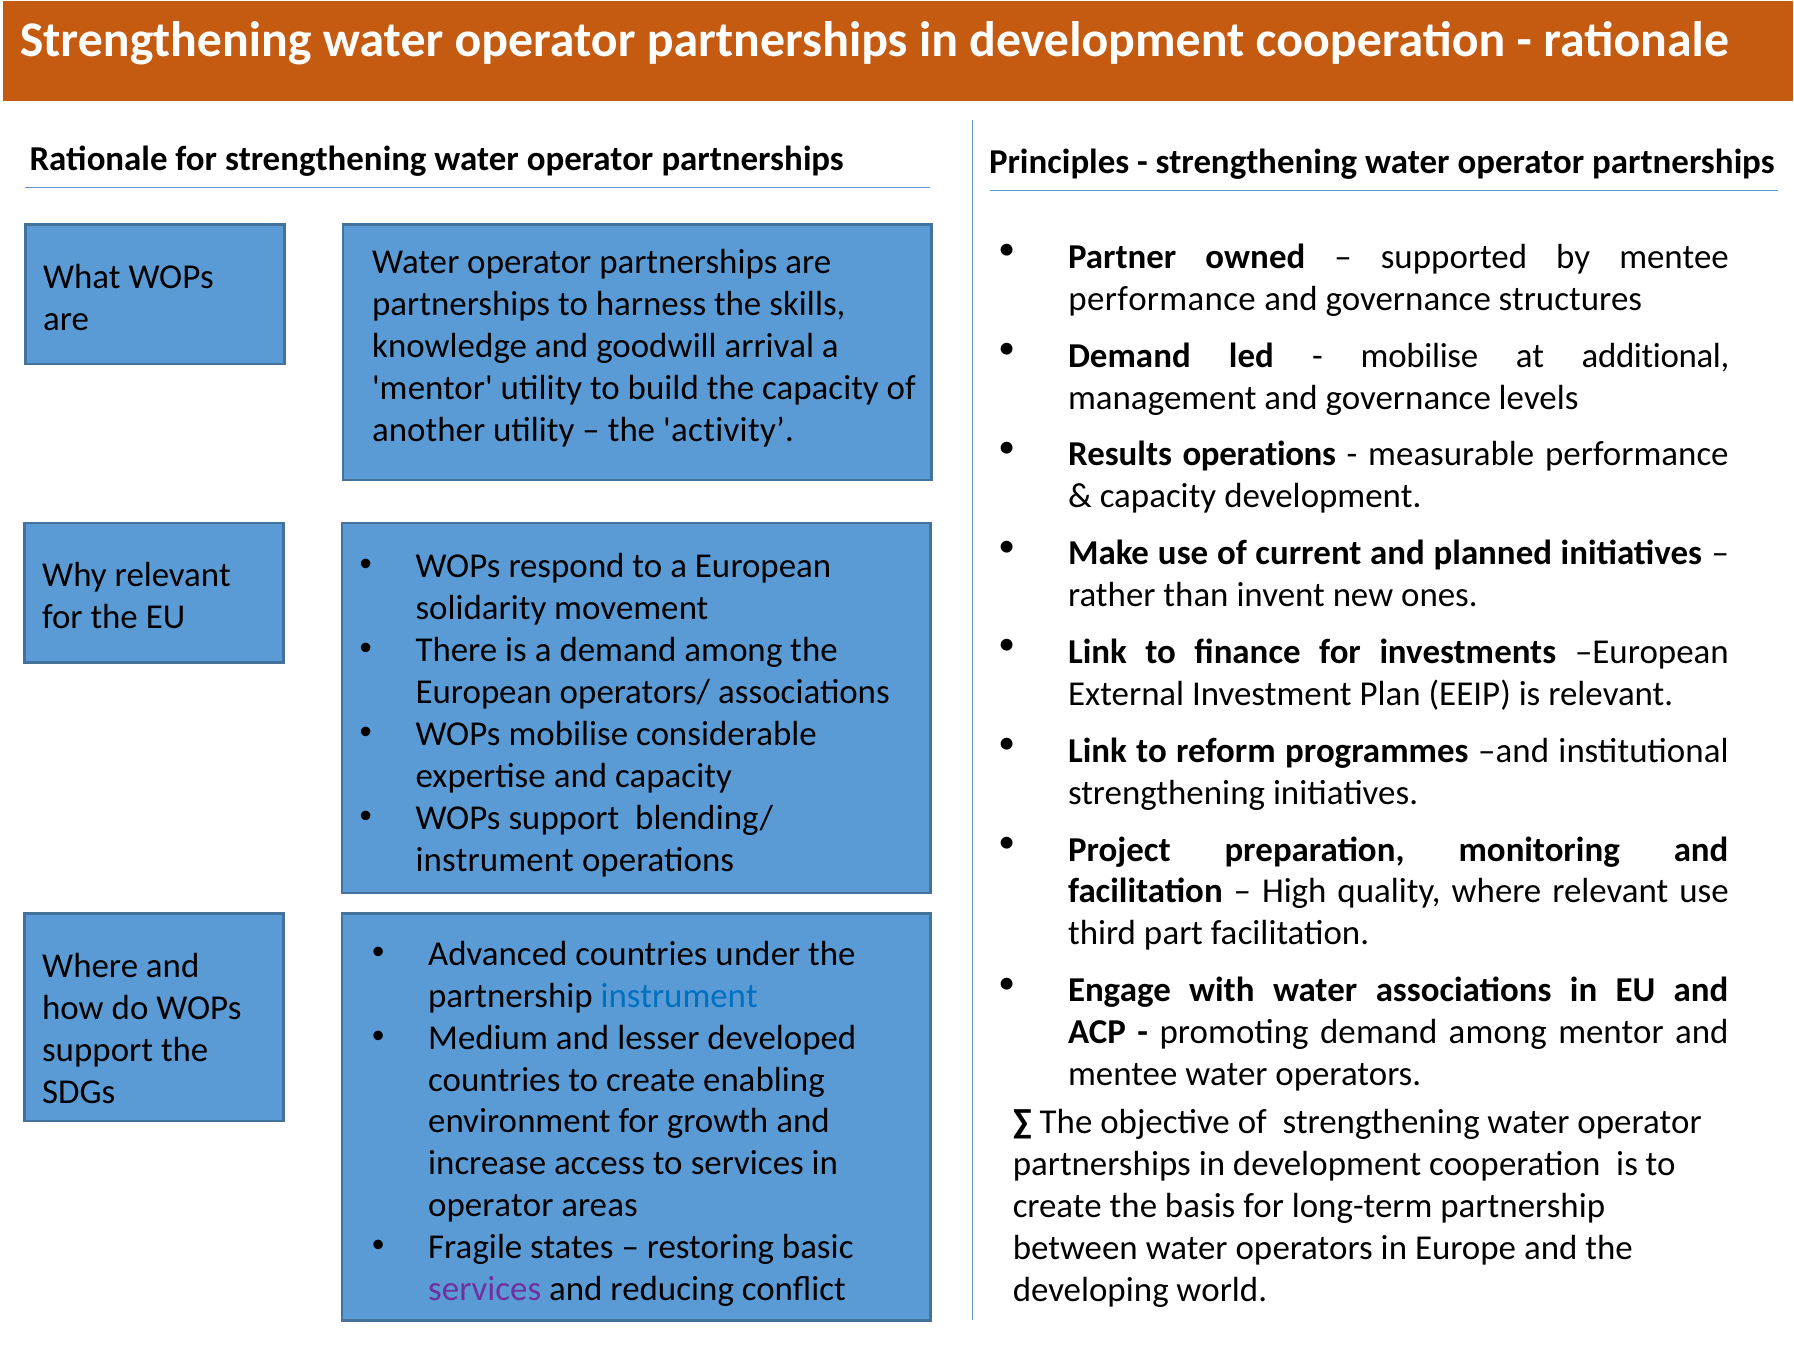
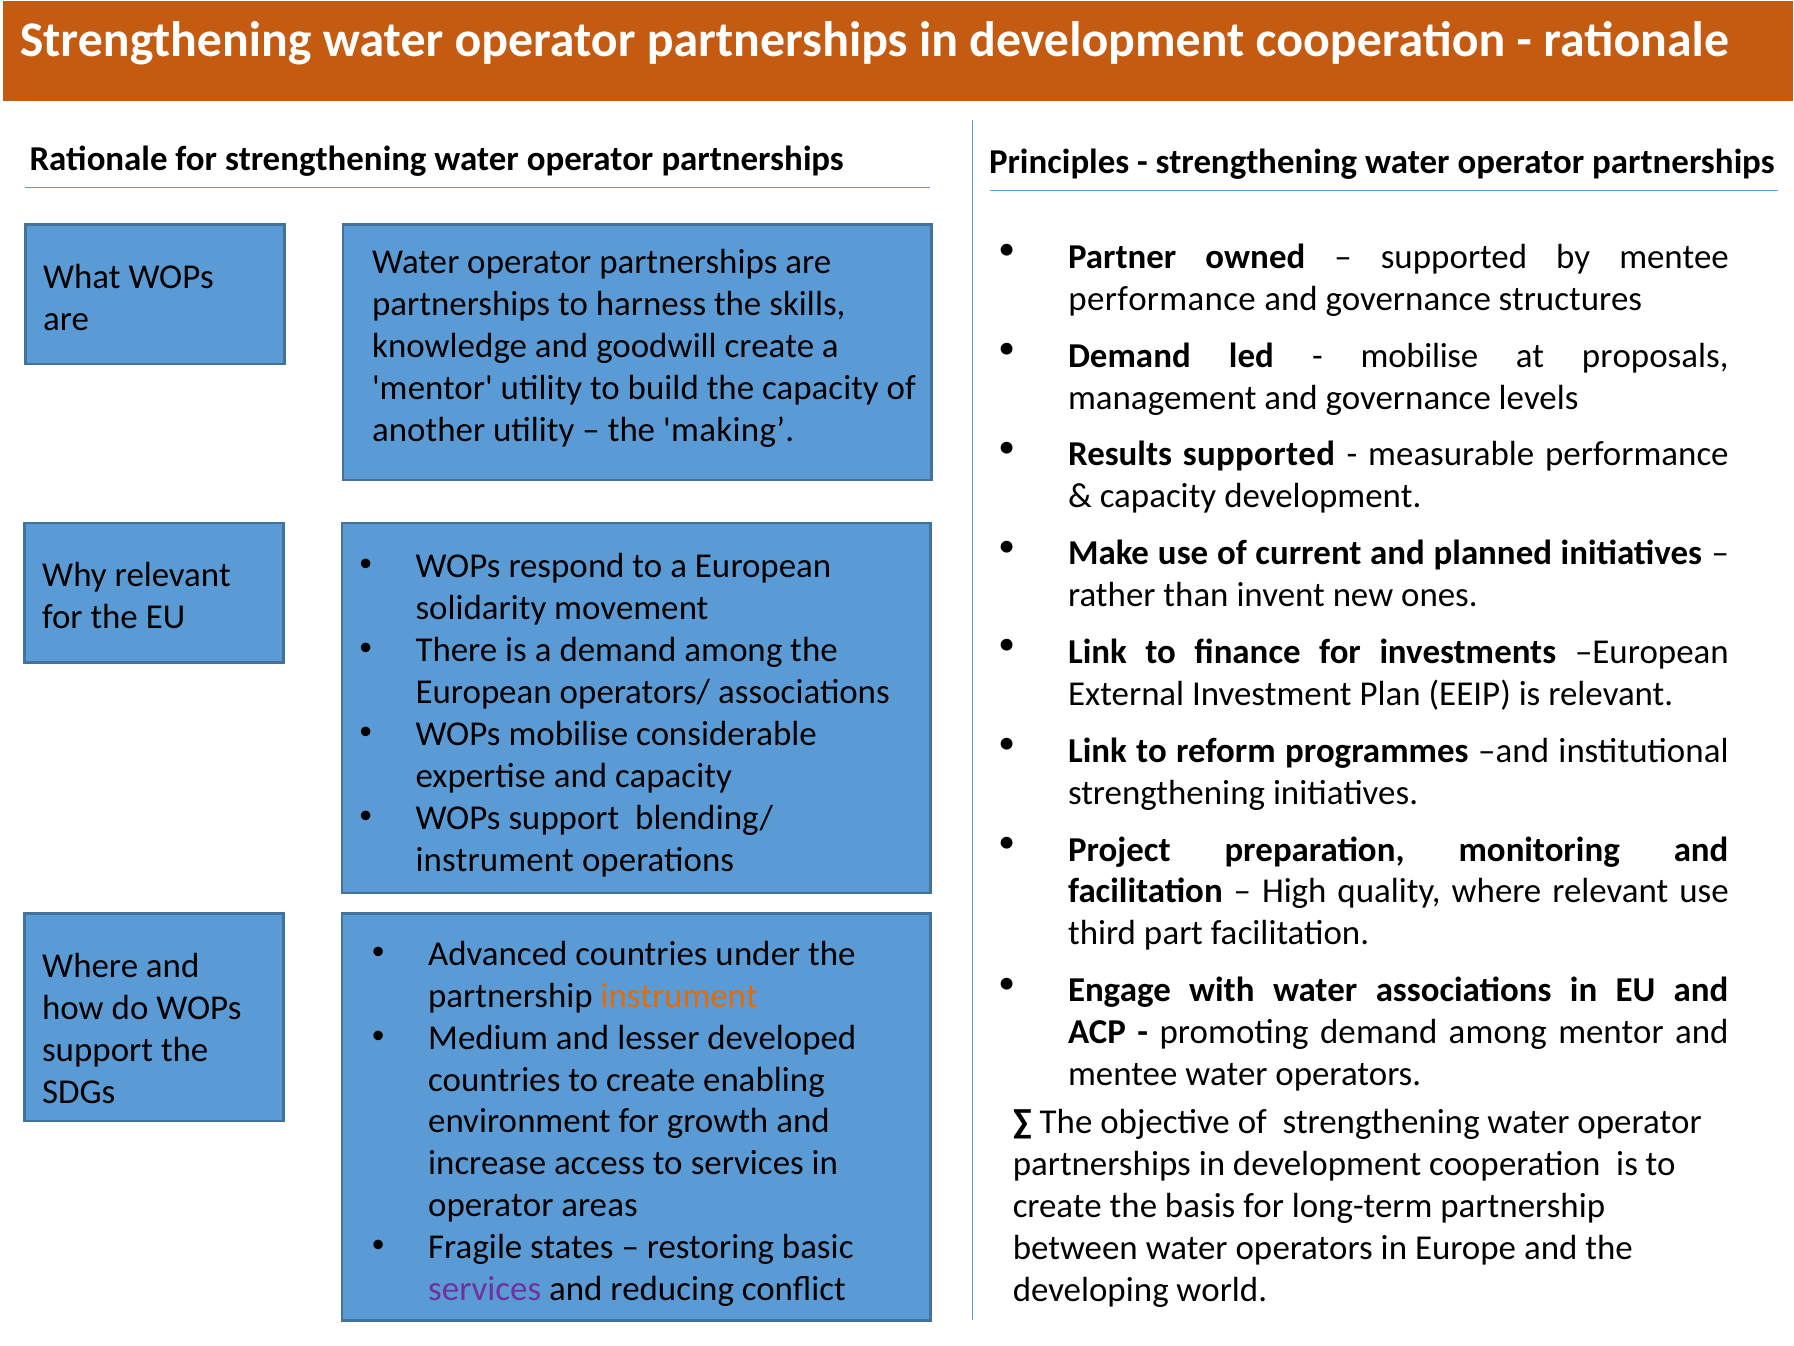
goodwill arrival: arrival -> create
additional: additional -> proposals
activity: activity -> making
Results operations: operations -> supported
instrument at (679, 995) colour: blue -> orange
